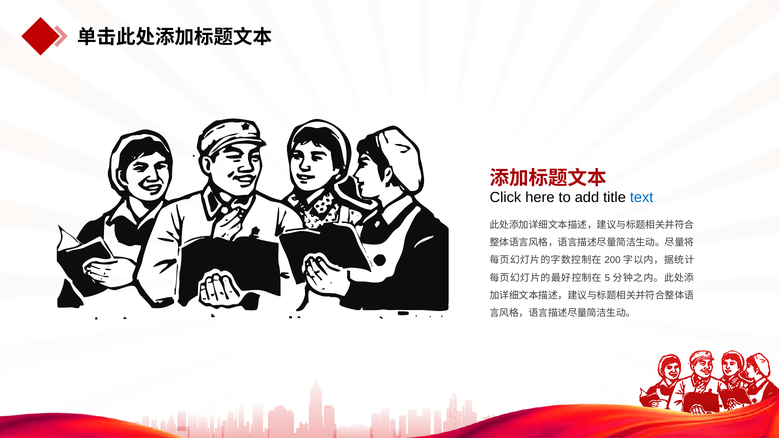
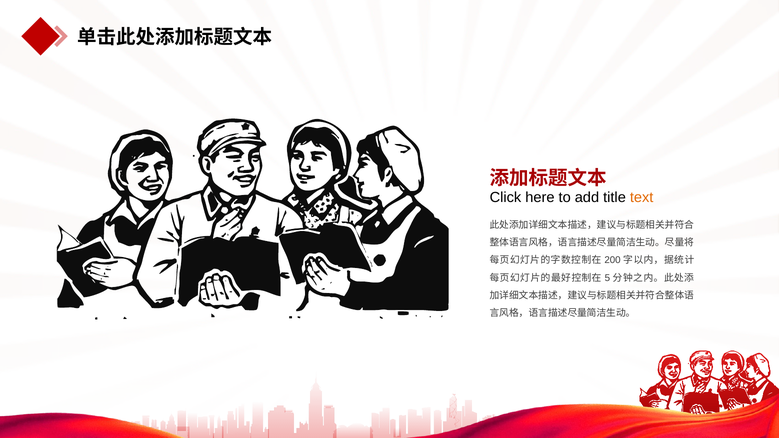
text colour: blue -> orange
